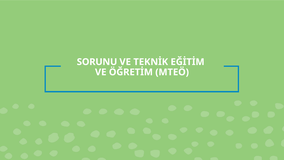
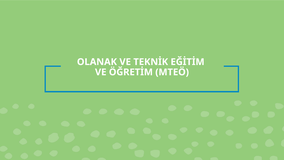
SORUNU: SORUNU -> OLANAK
